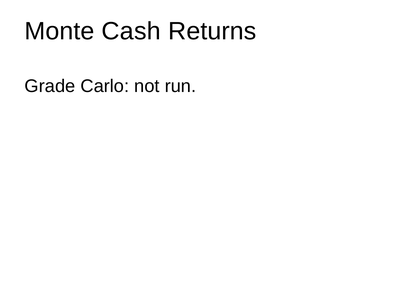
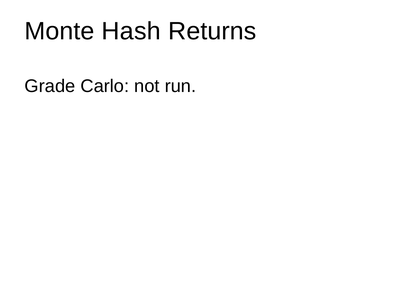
Cash: Cash -> Hash
